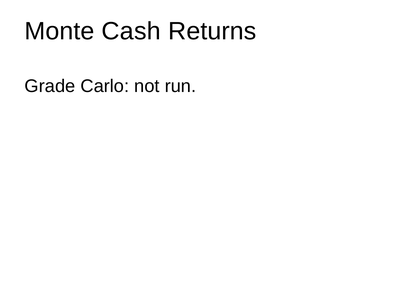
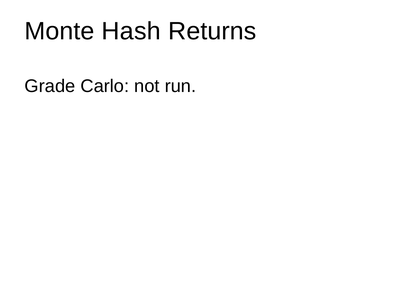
Cash: Cash -> Hash
